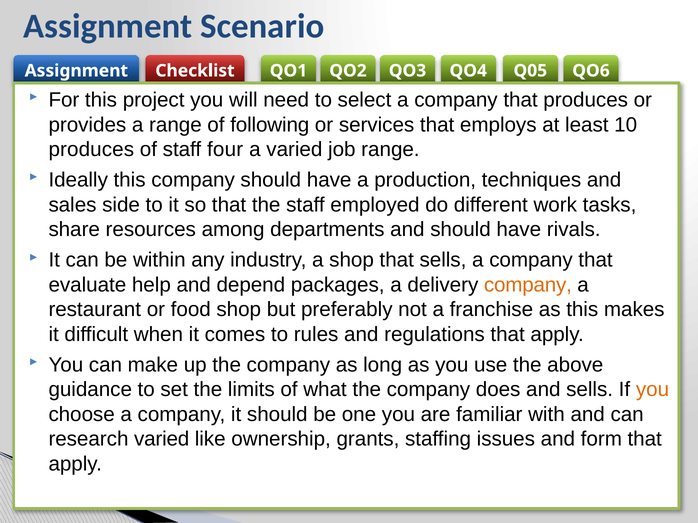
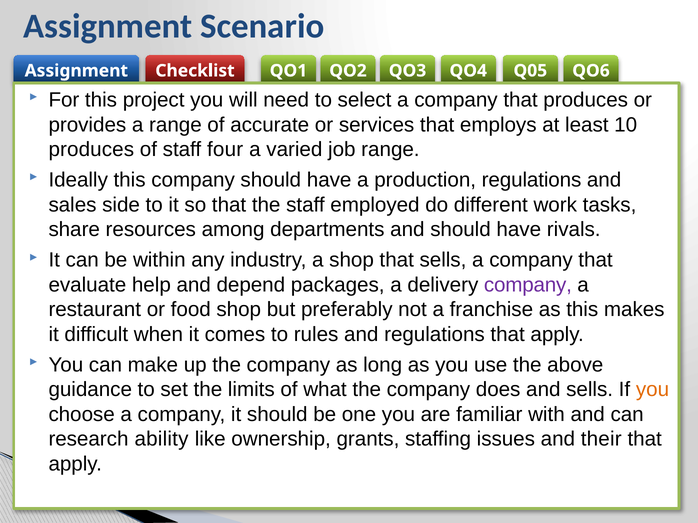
following: following -> accurate
production techniques: techniques -> regulations
company at (528, 285) colour: orange -> purple
research varied: varied -> ability
form: form -> their
